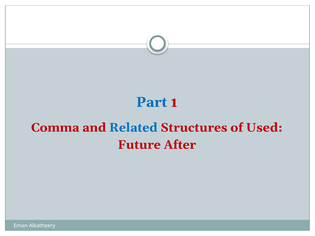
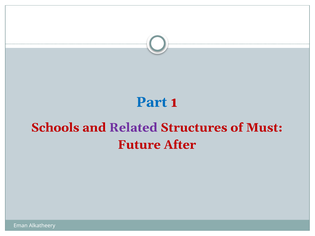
Comma: Comma -> Schools
Related colour: blue -> purple
Used: Used -> Must
